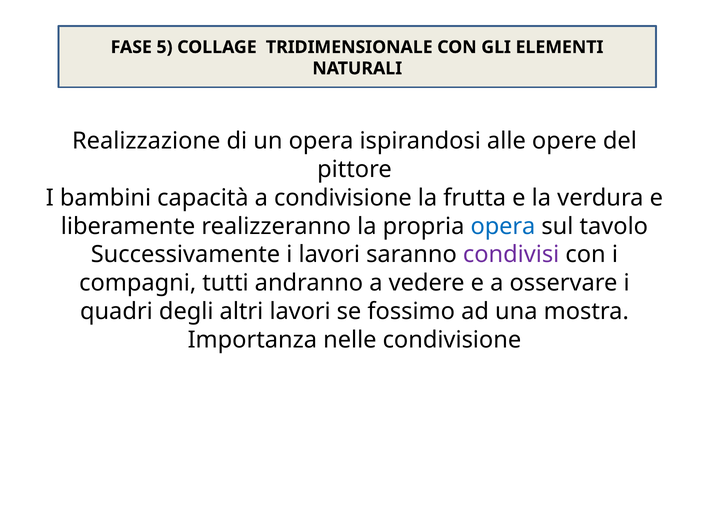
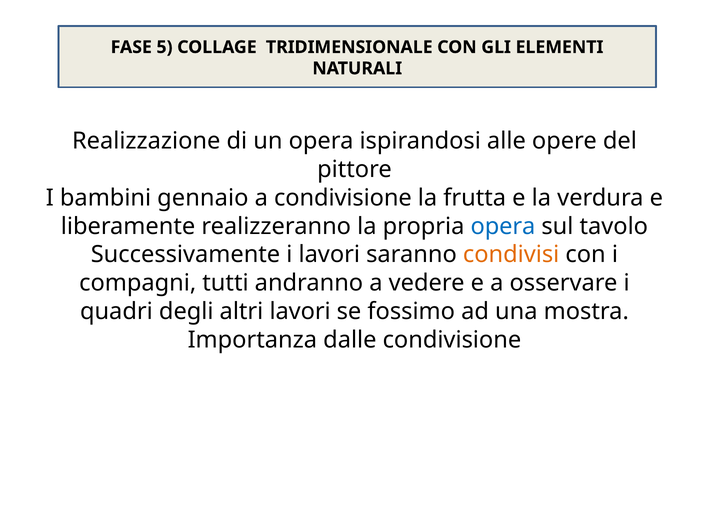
capacità: capacità -> gennaio
condivisi colour: purple -> orange
nelle: nelle -> dalle
